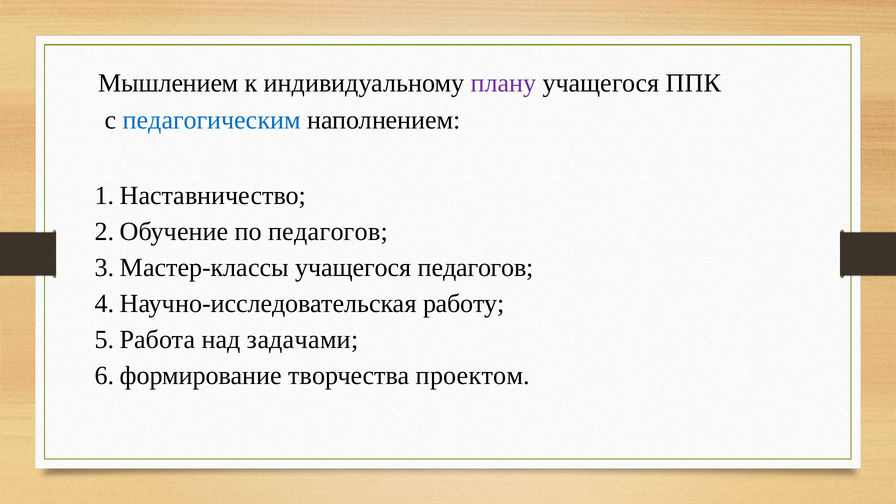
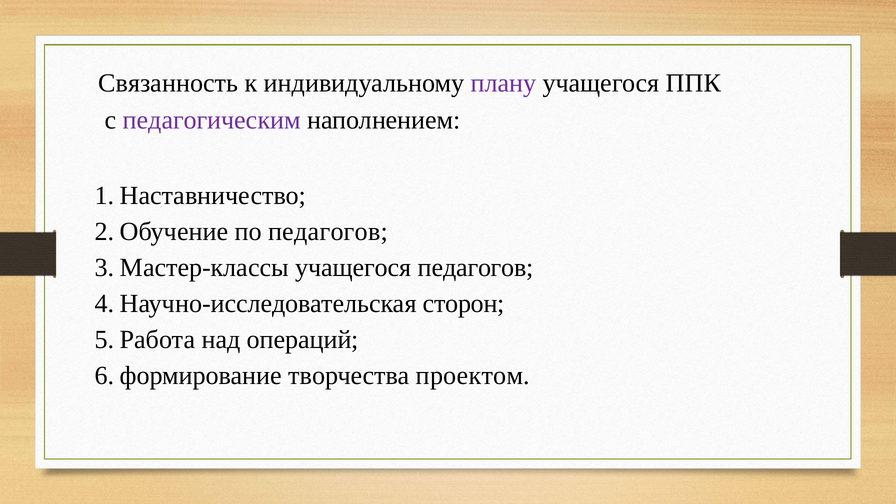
Мышлением: Мышлением -> Связанность
педагогическим colour: blue -> purple
работу: работу -> сторон
задачами: задачами -> операций
